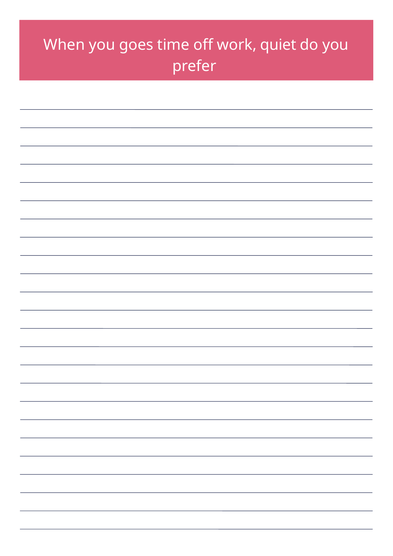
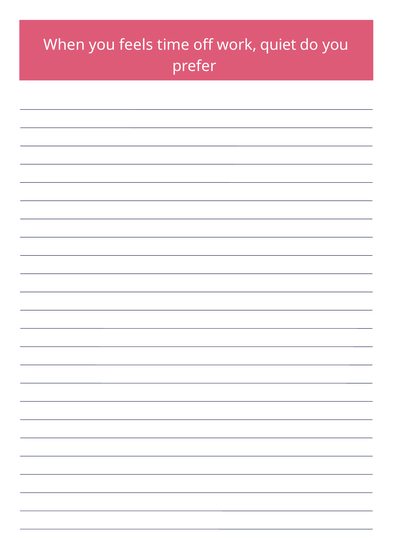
goes: goes -> feels
